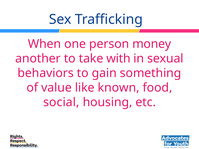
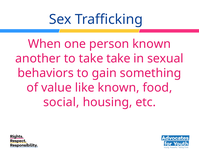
person money: money -> known
take with: with -> take
